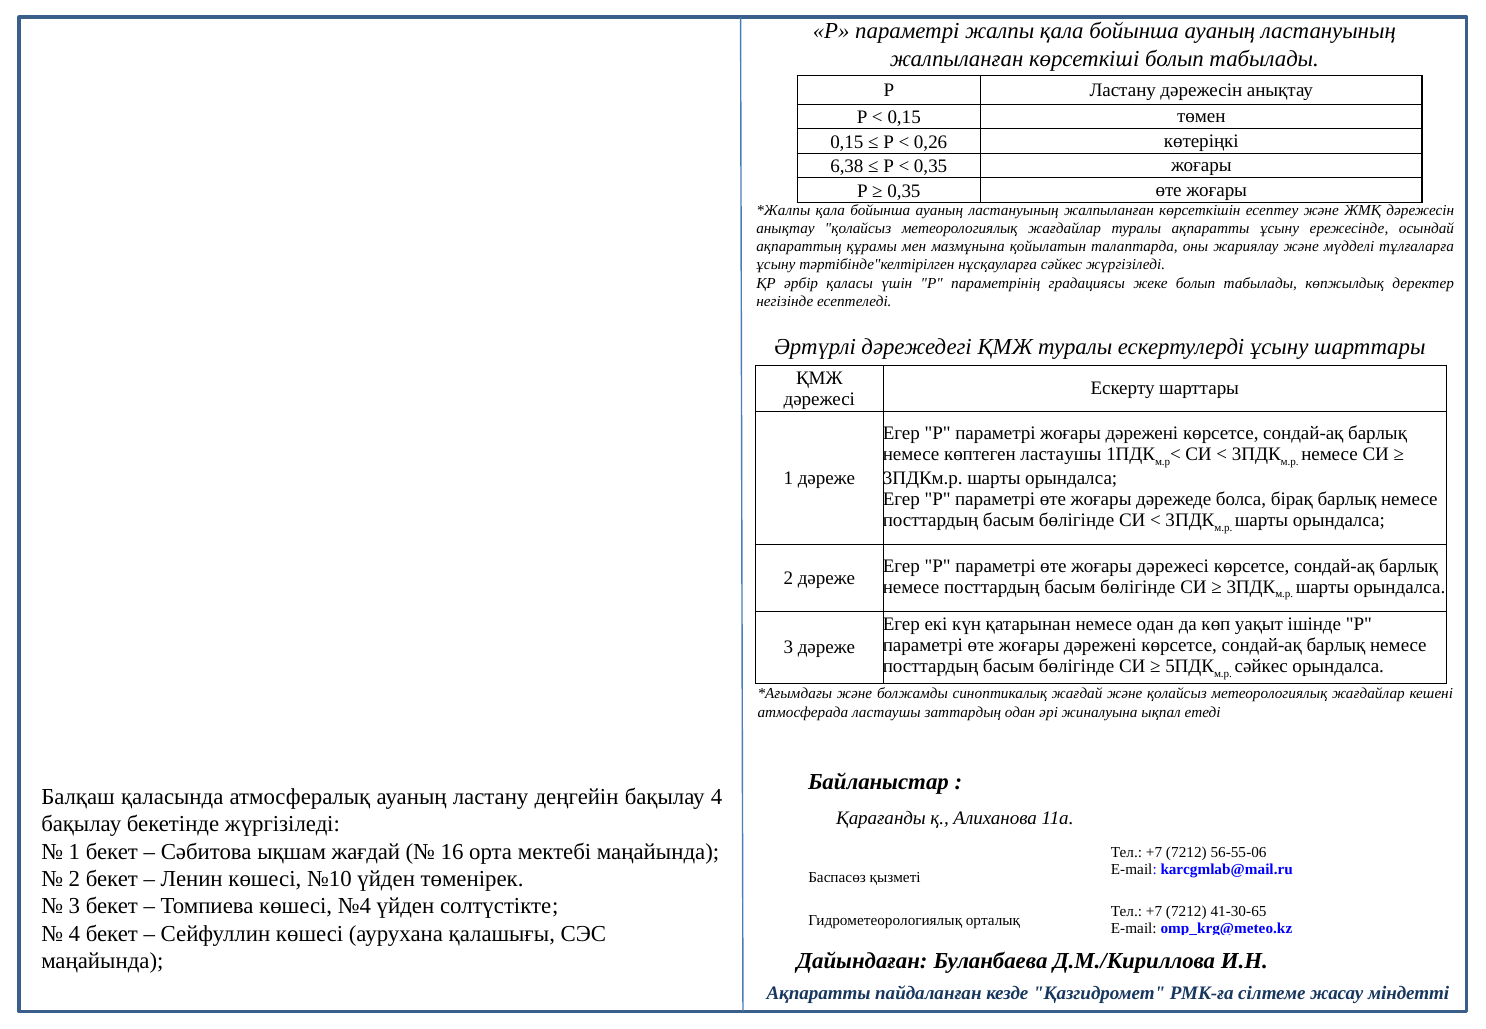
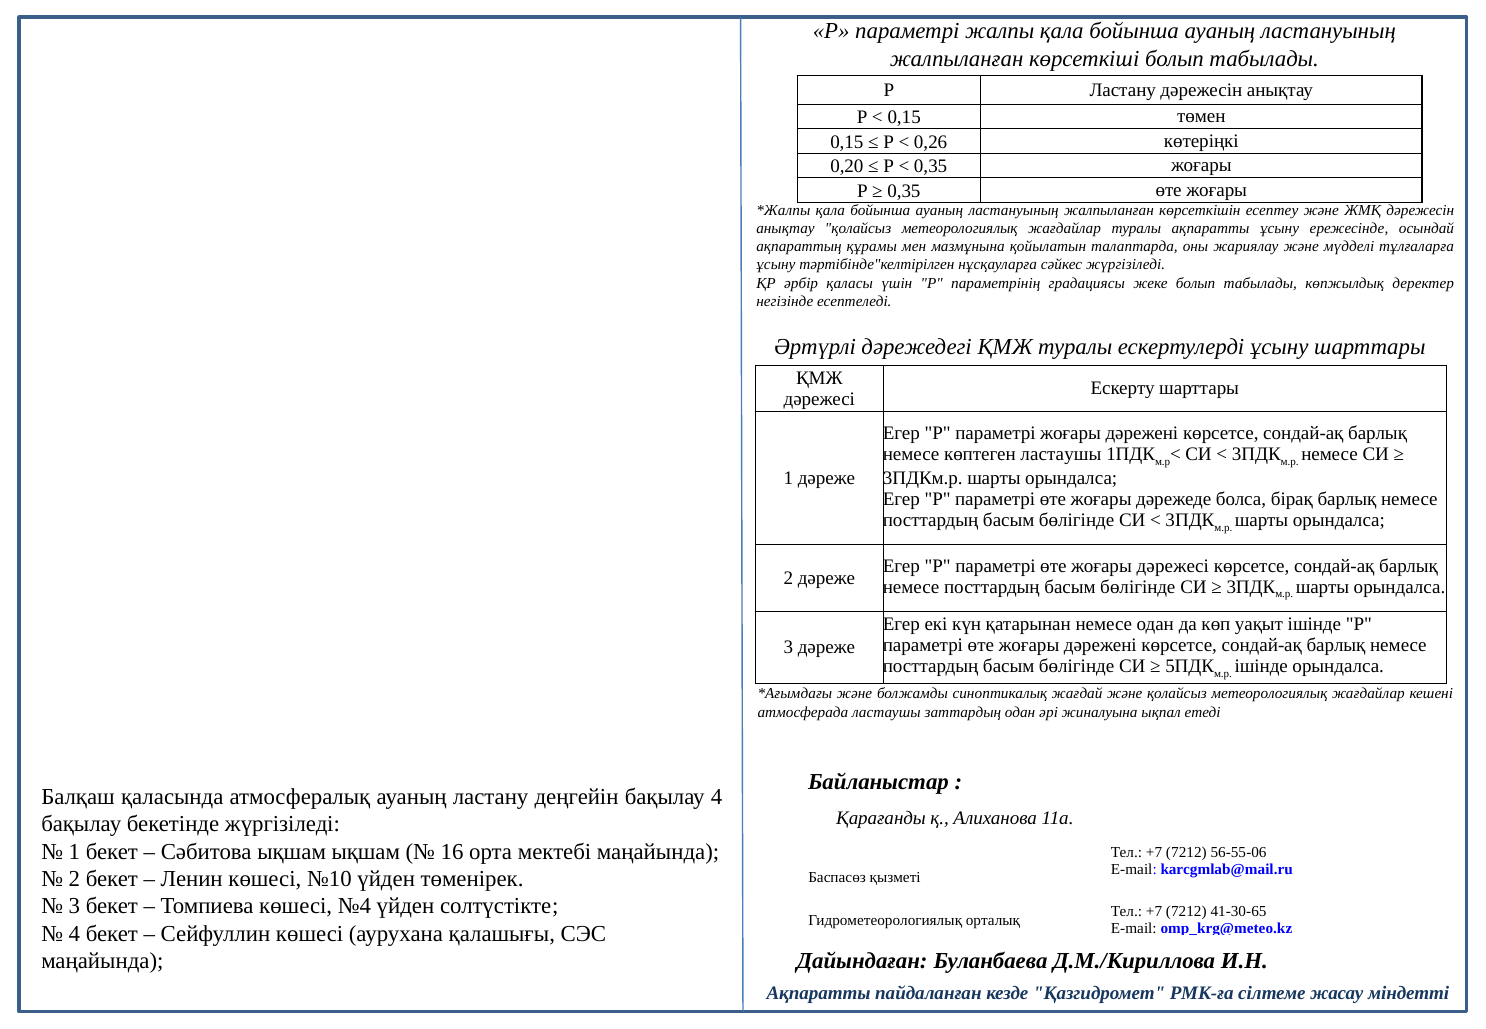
6,38: 6,38 -> 0,20
сәйкес at (1261, 666): сәйкес -> ішінде
ықшам жағдай: жағдай -> ықшам
